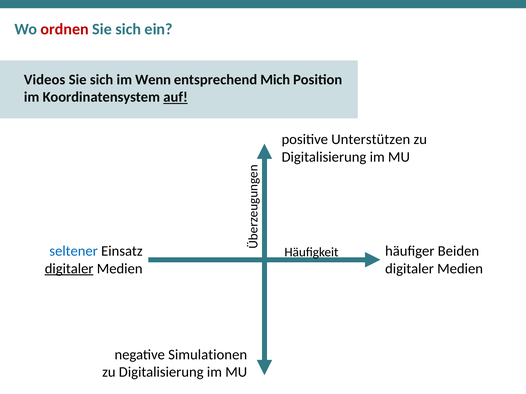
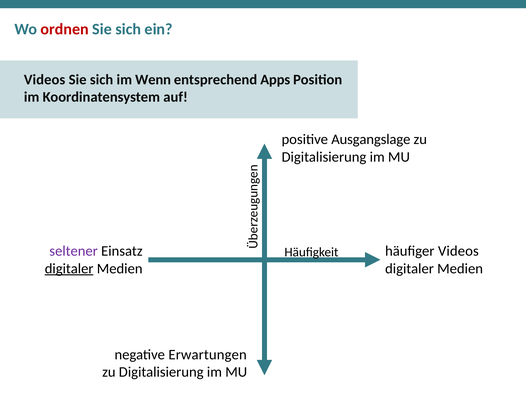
Mich: Mich -> Apps
auf underline: present -> none
Unterstützen: Unterstützen -> Ausgangslage
seltener colour: blue -> purple
häufiger Beiden: Beiden -> Videos
Simulationen: Simulationen -> Erwartungen
